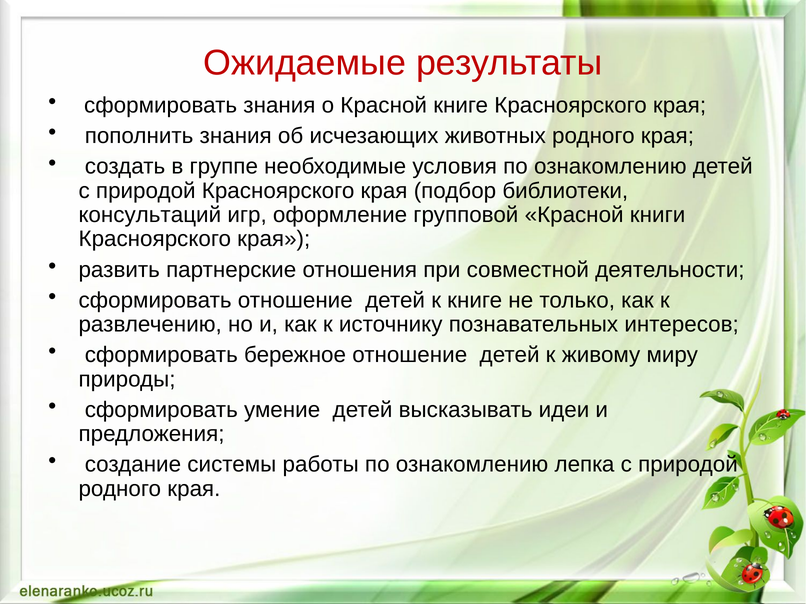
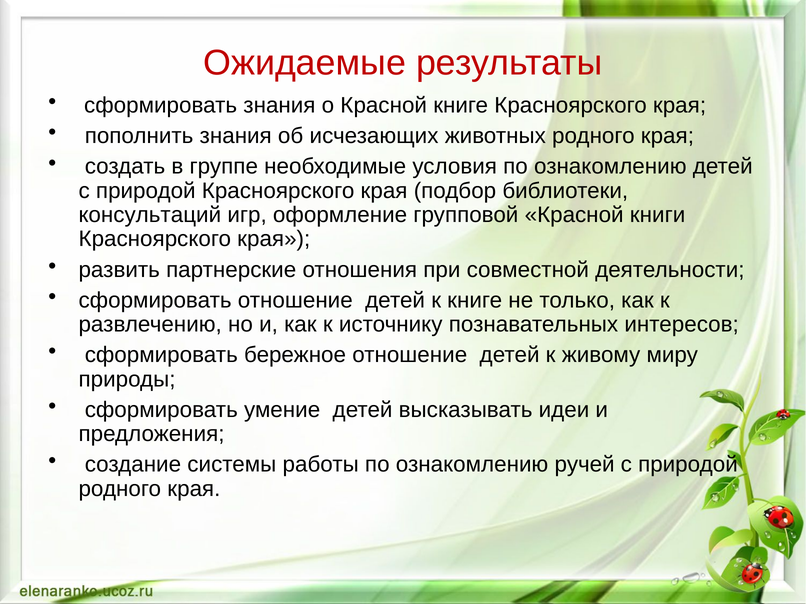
лепка: лепка -> ручей
